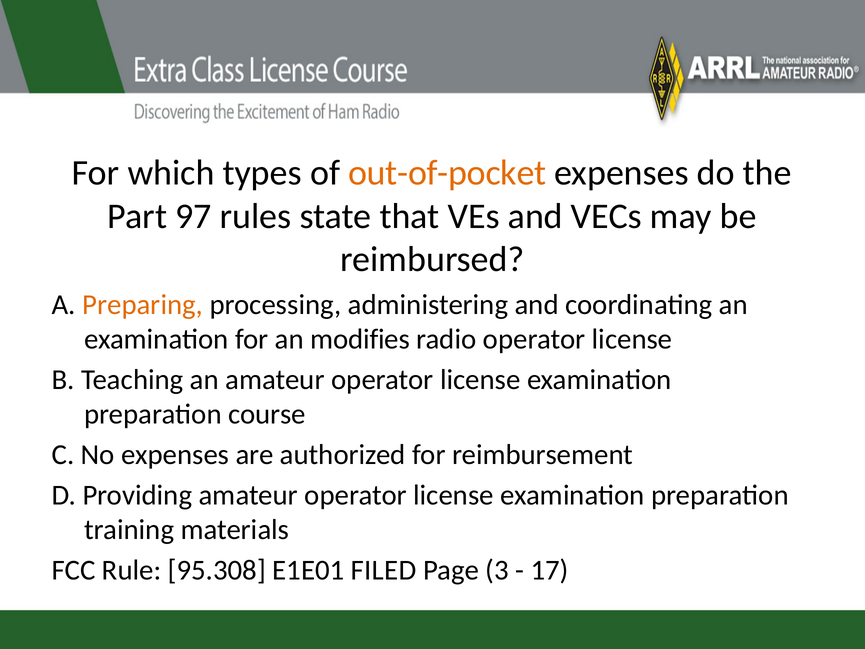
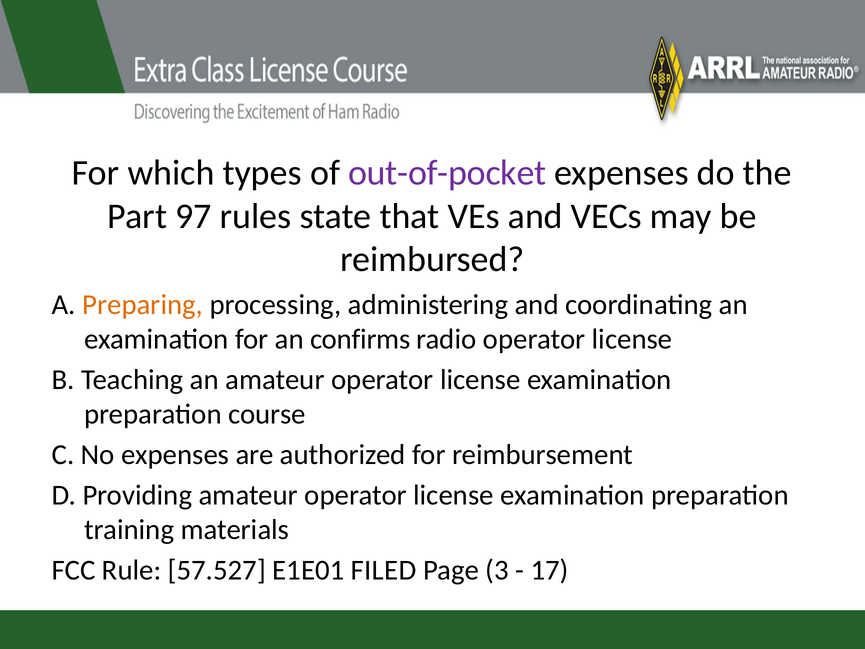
out-of-pocket colour: orange -> purple
modifies: modifies -> confirms
95.308: 95.308 -> 57.527
